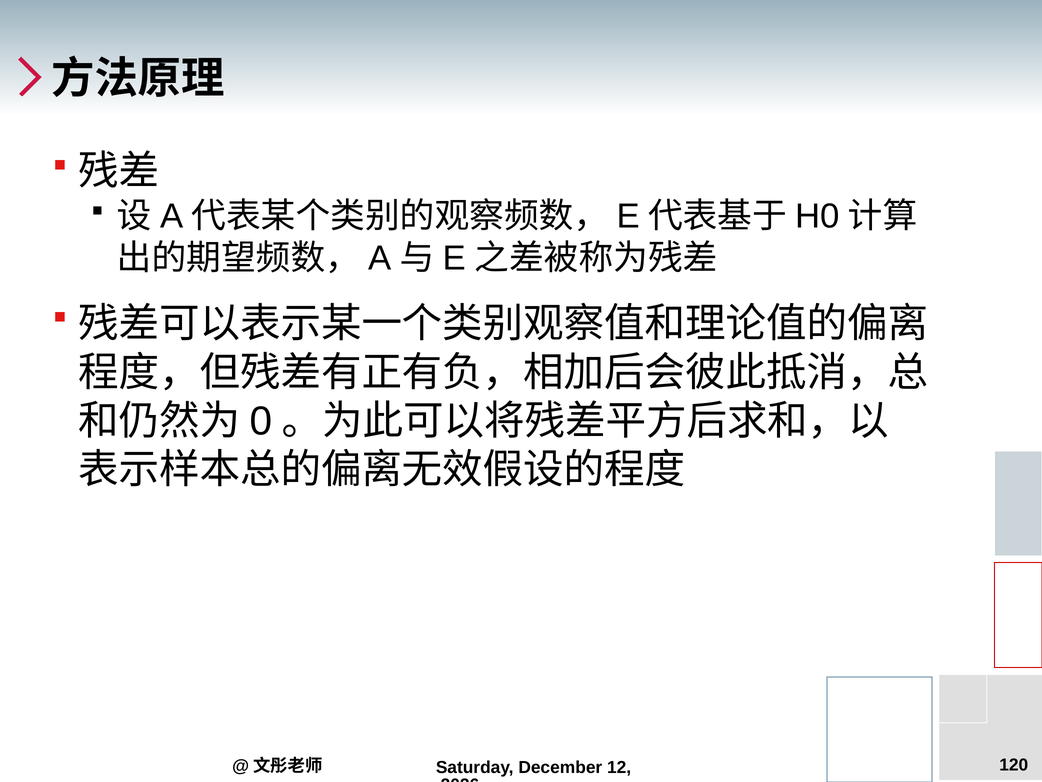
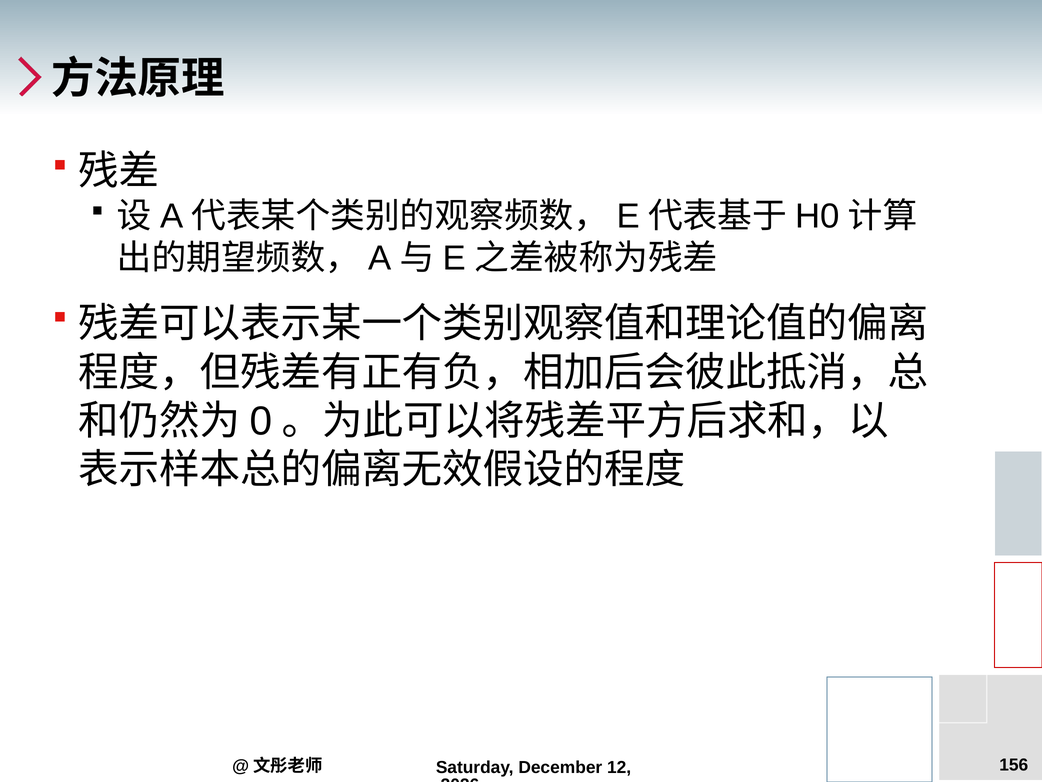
120: 120 -> 156
